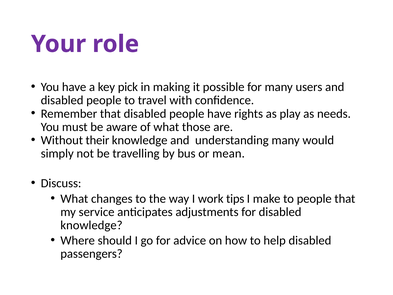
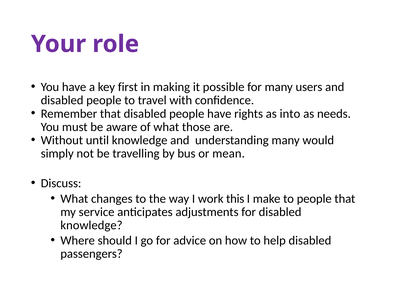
pick: pick -> first
play: play -> into
their: their -> until
tips: tips -> this
